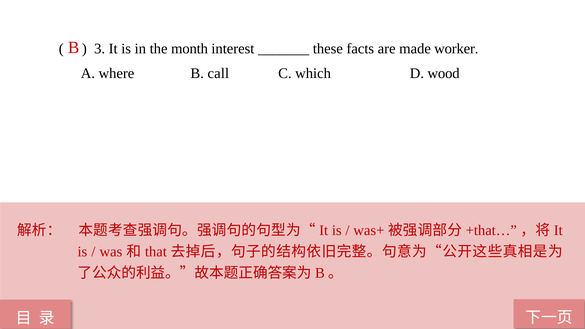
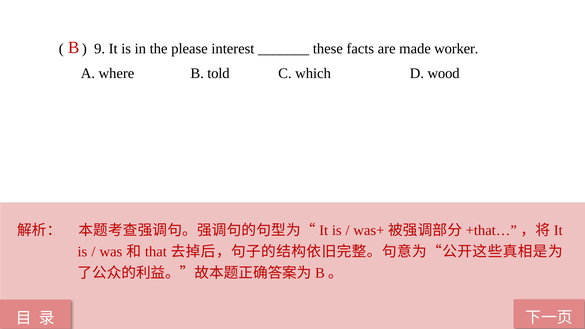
3: 3 -> 9
month: month -> please
call: call -> told
